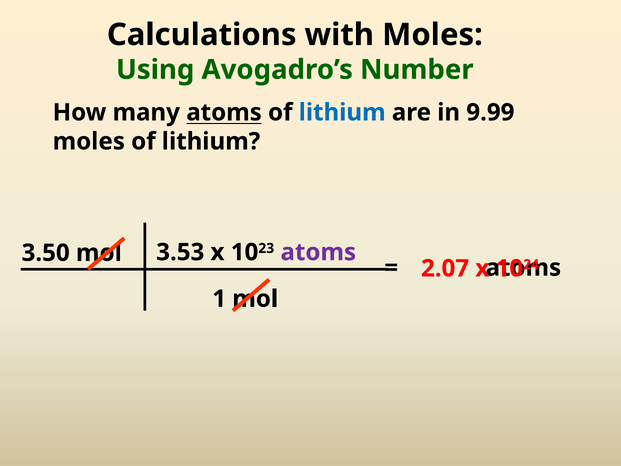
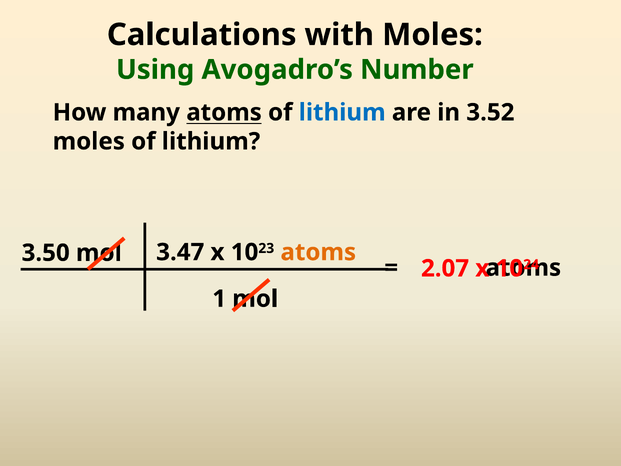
9.99: 9.99 -> 3.52
3.53: 3.53 -> 3.47
atoms at (318, 252) colour: purple -> orange
